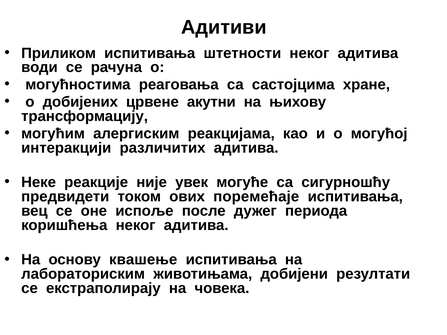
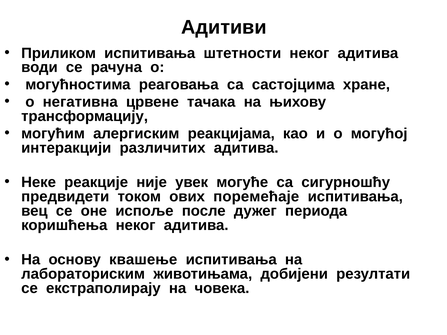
добијених: добијених -> негативна
акутни: акутни -> тачака
